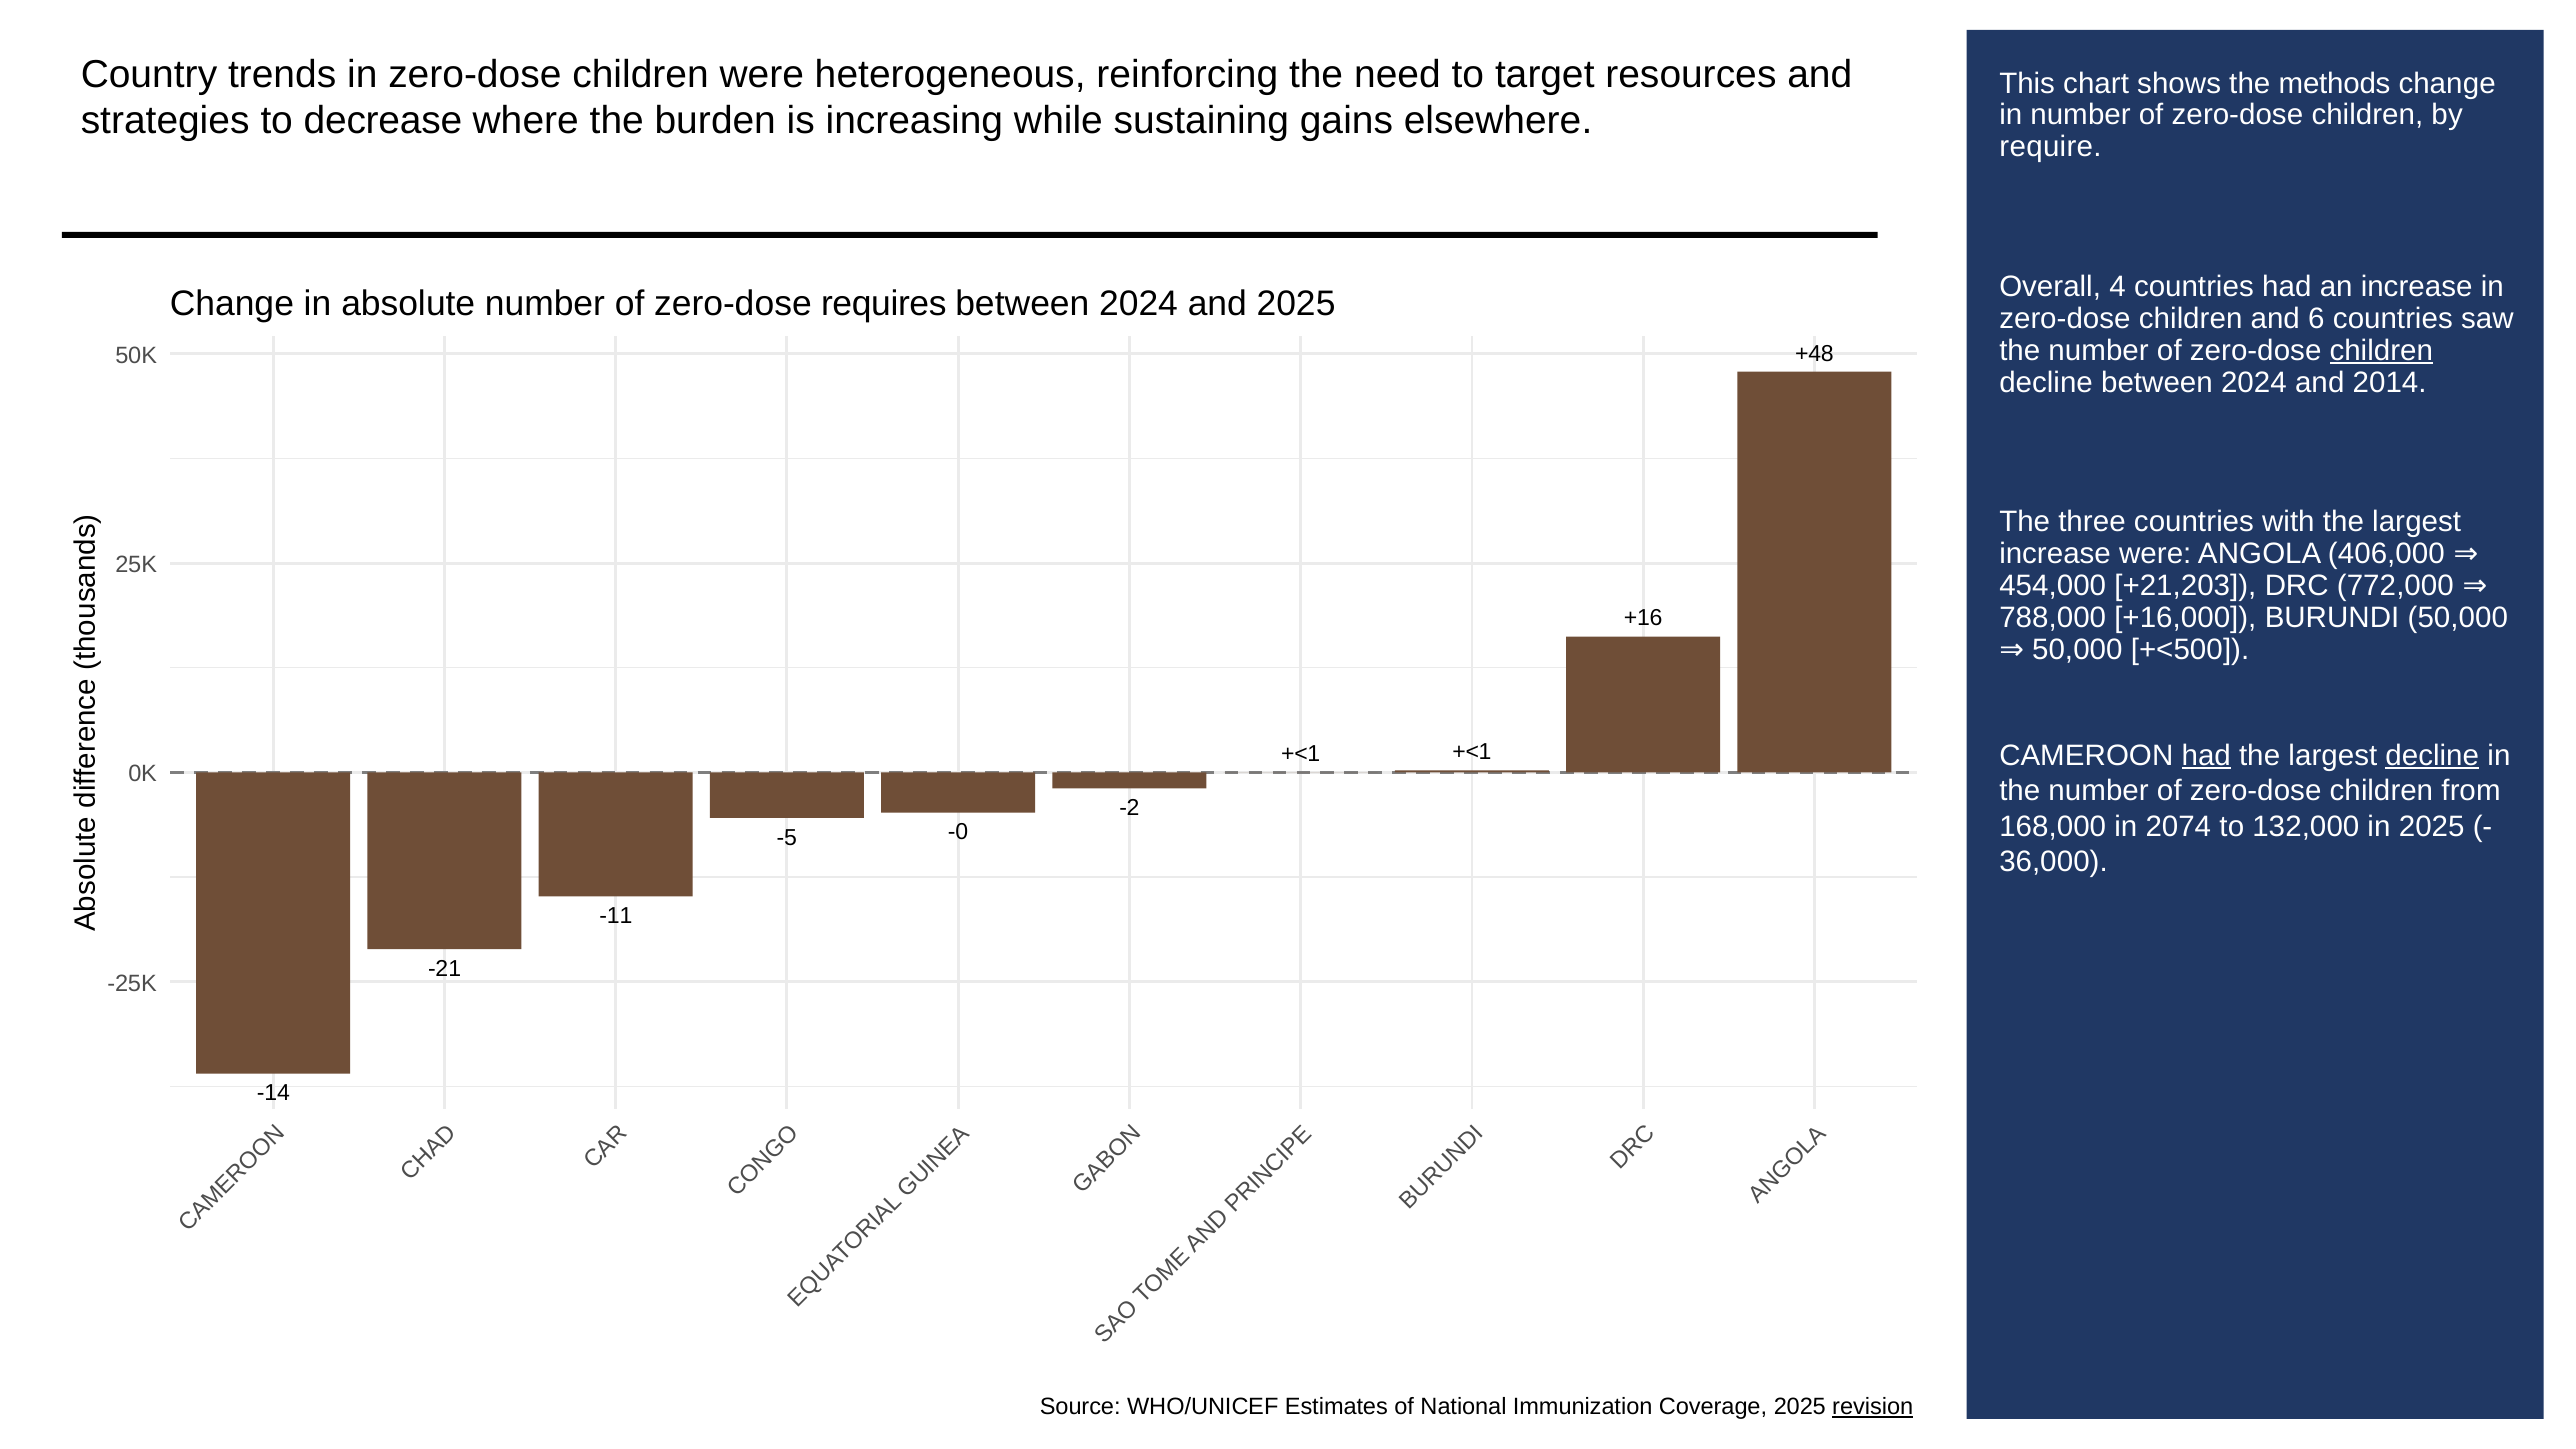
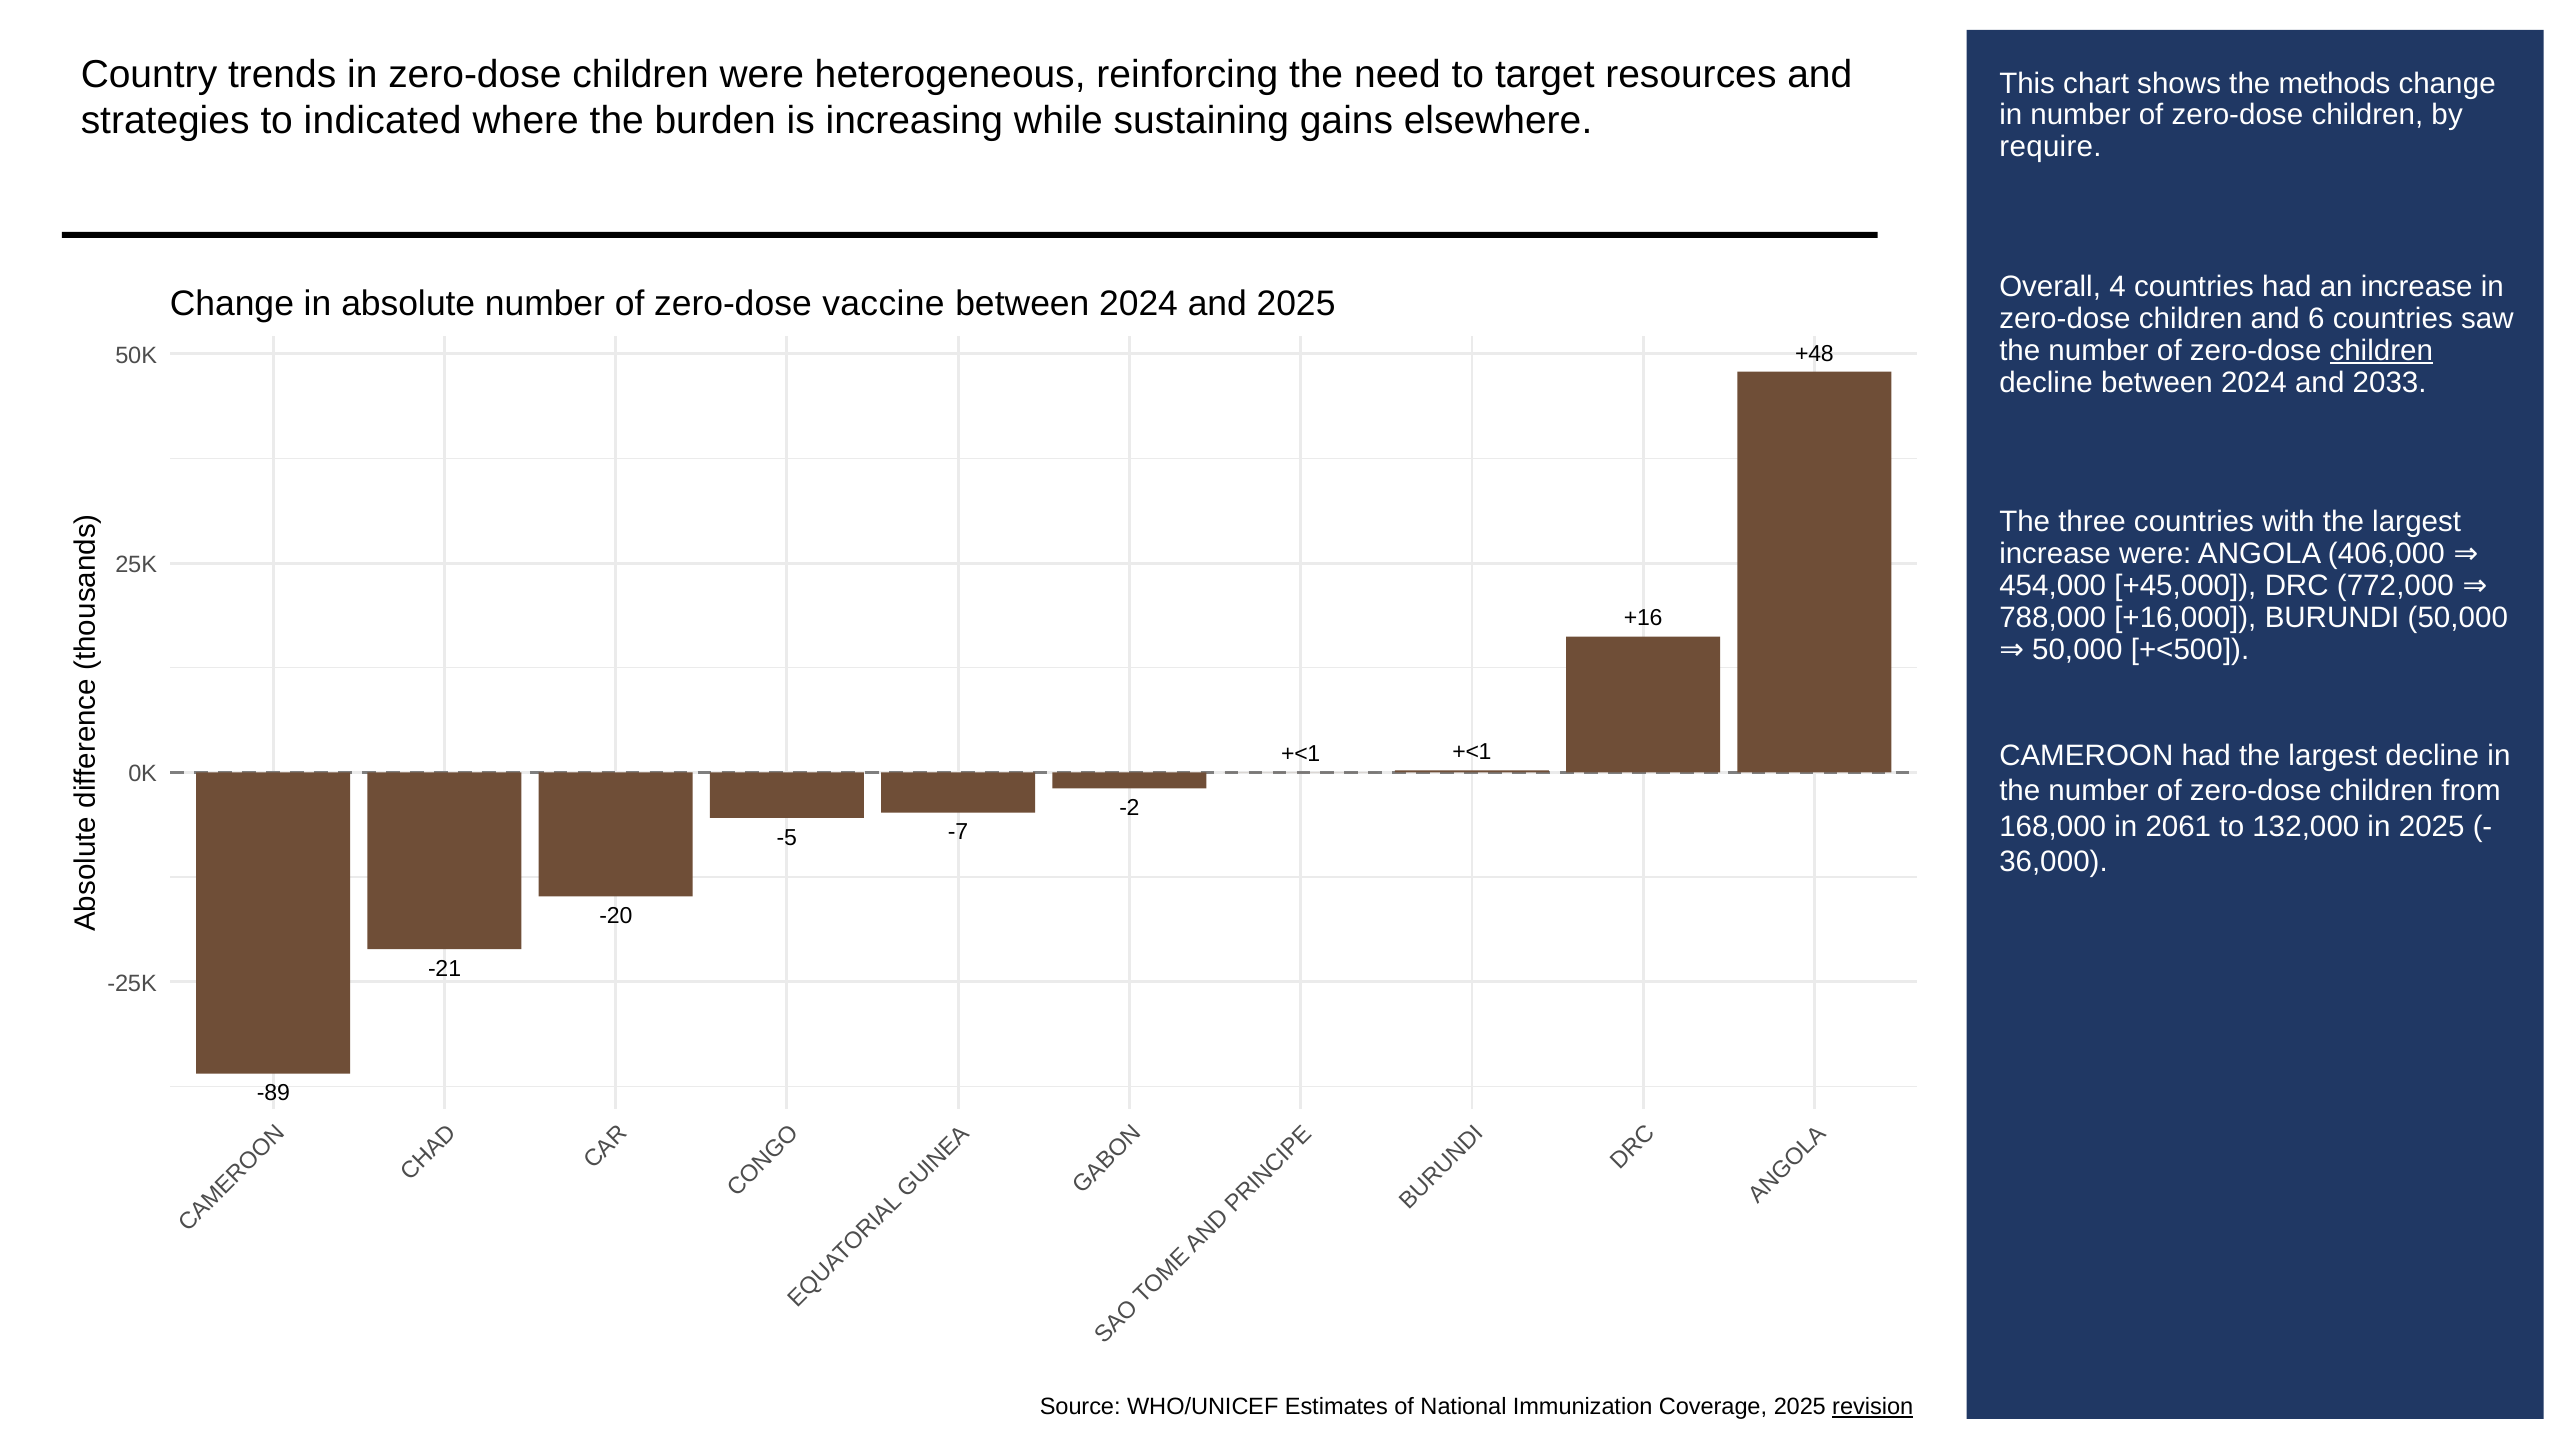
decrease: decrease -> indicated
requires: requires -> vaccine
2014: 2014 -> 2033
+21,203: +21,203 -> +45,000
had at (2206, 755) underline: present -> none
decline at (2432, 755) underline: present -> none
2074: 2074 -> 2061
-0: -0 -> -7
-11: -11 -> -20
-14: -14 -> -89
